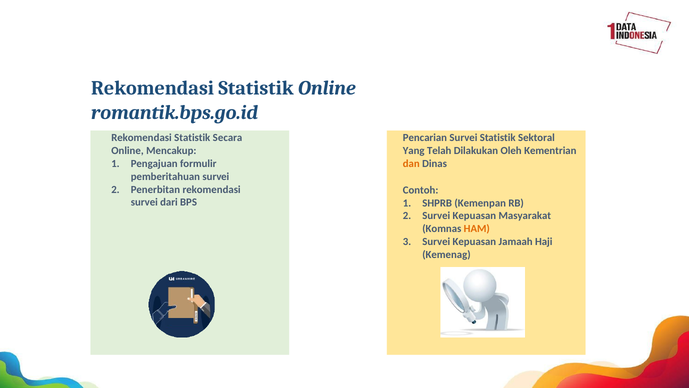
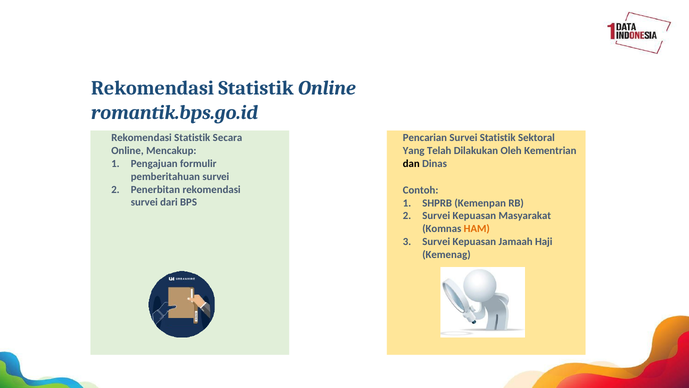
dan colour: orange -> black
